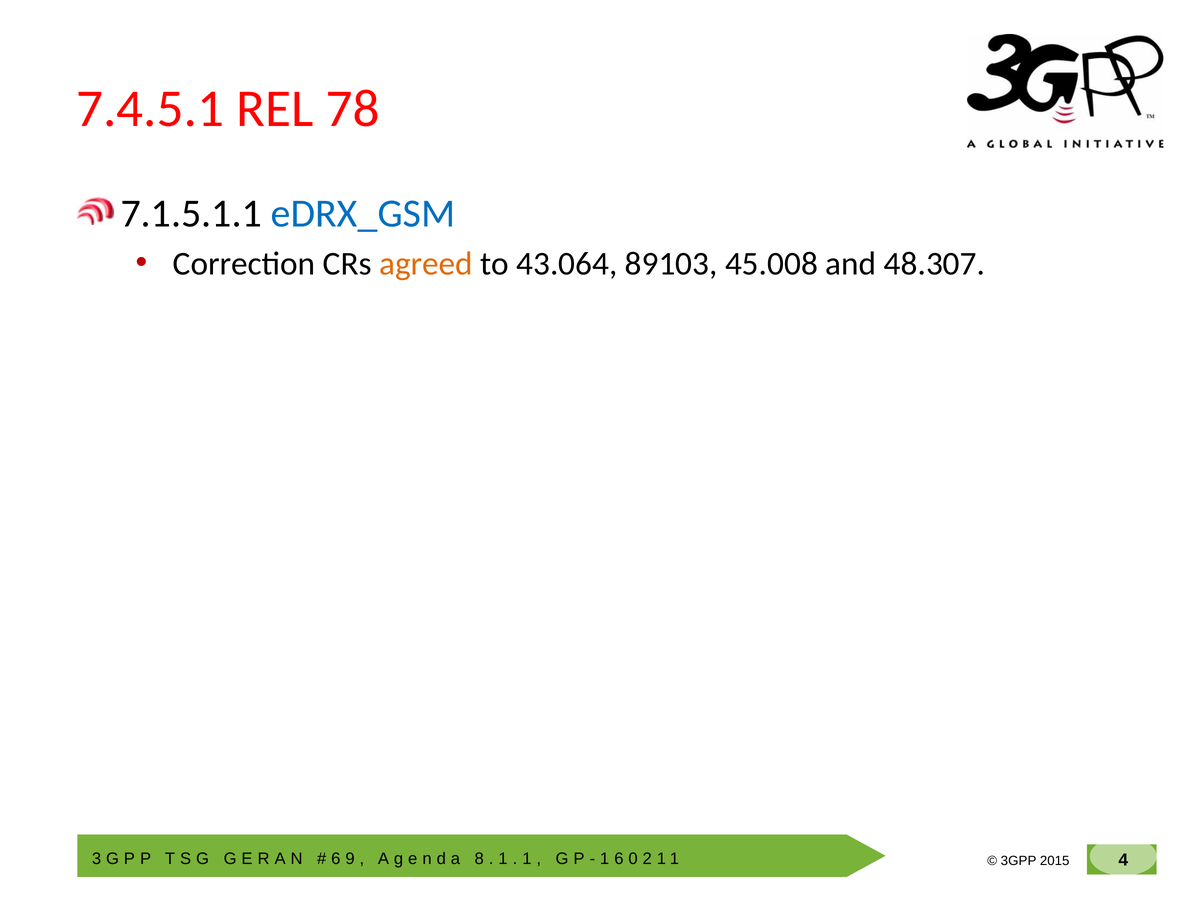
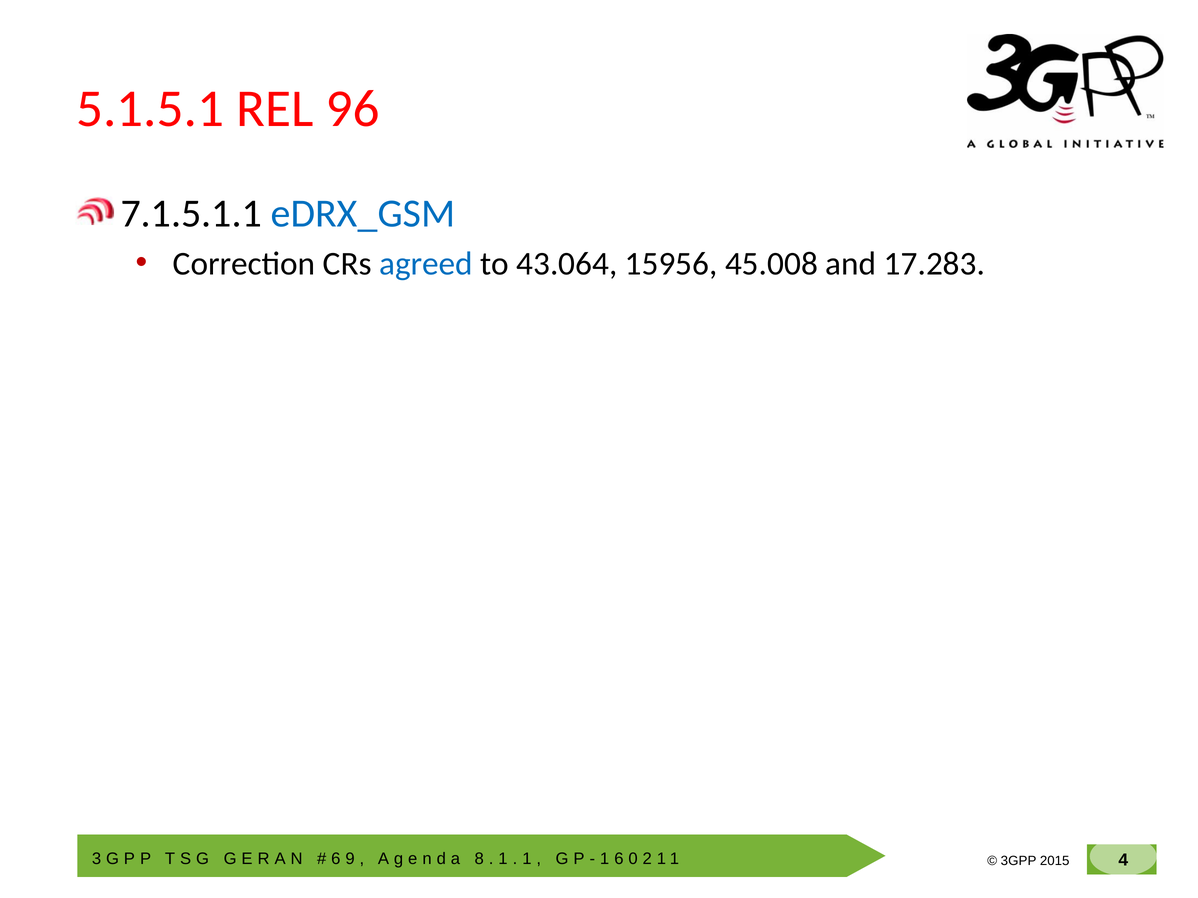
7.4.5.1: 7.4.5.1 -> 5.1.5.1
78: 78 -> 96
agreed colour: orange -> blue
89103: 89103 -> 15956
48.307: 48.307 -> 17.283
